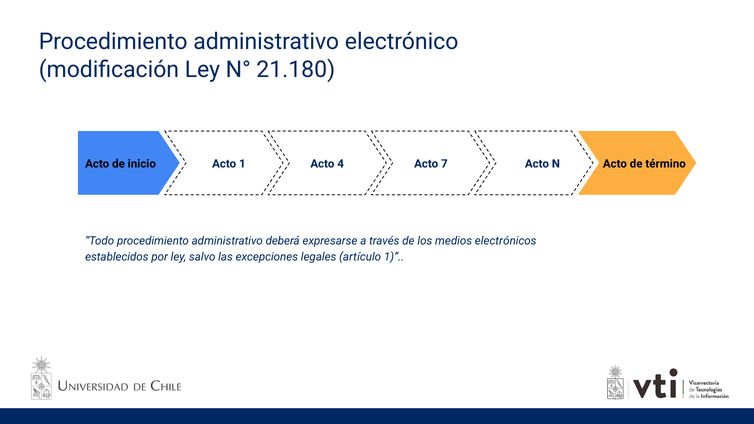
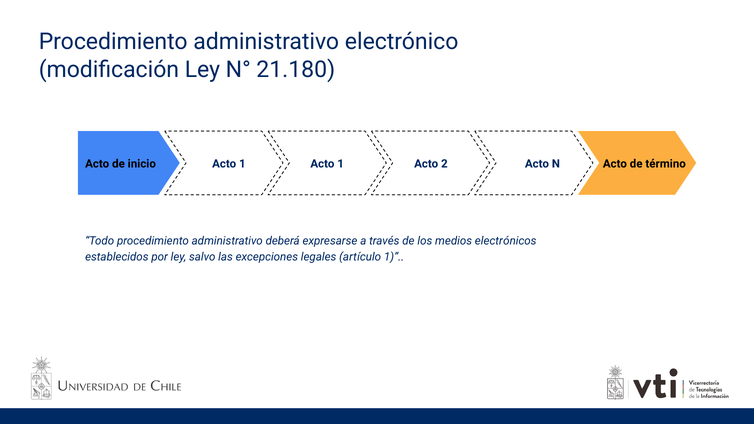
1 Acto 4: 4 -> 1
7: 7 -> 2
